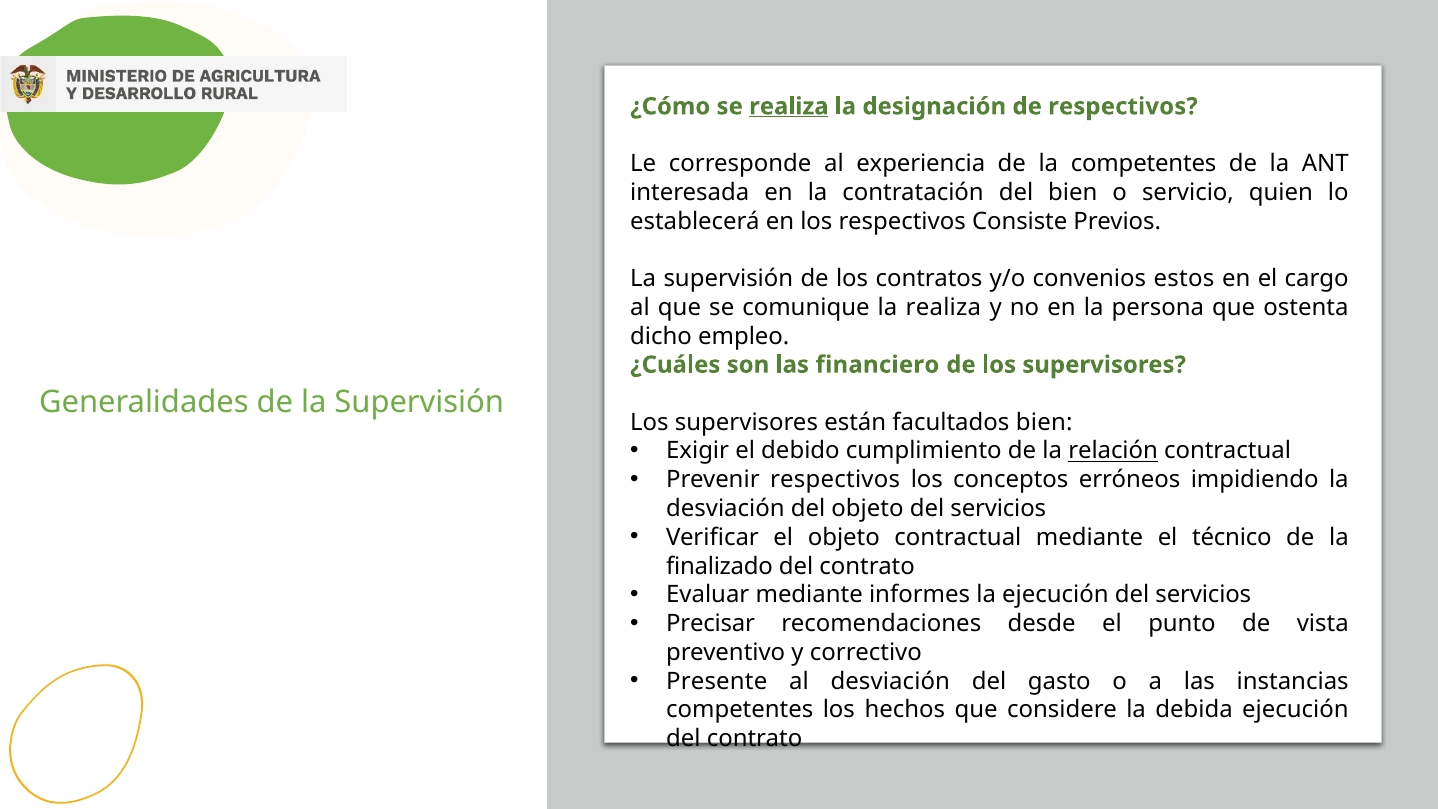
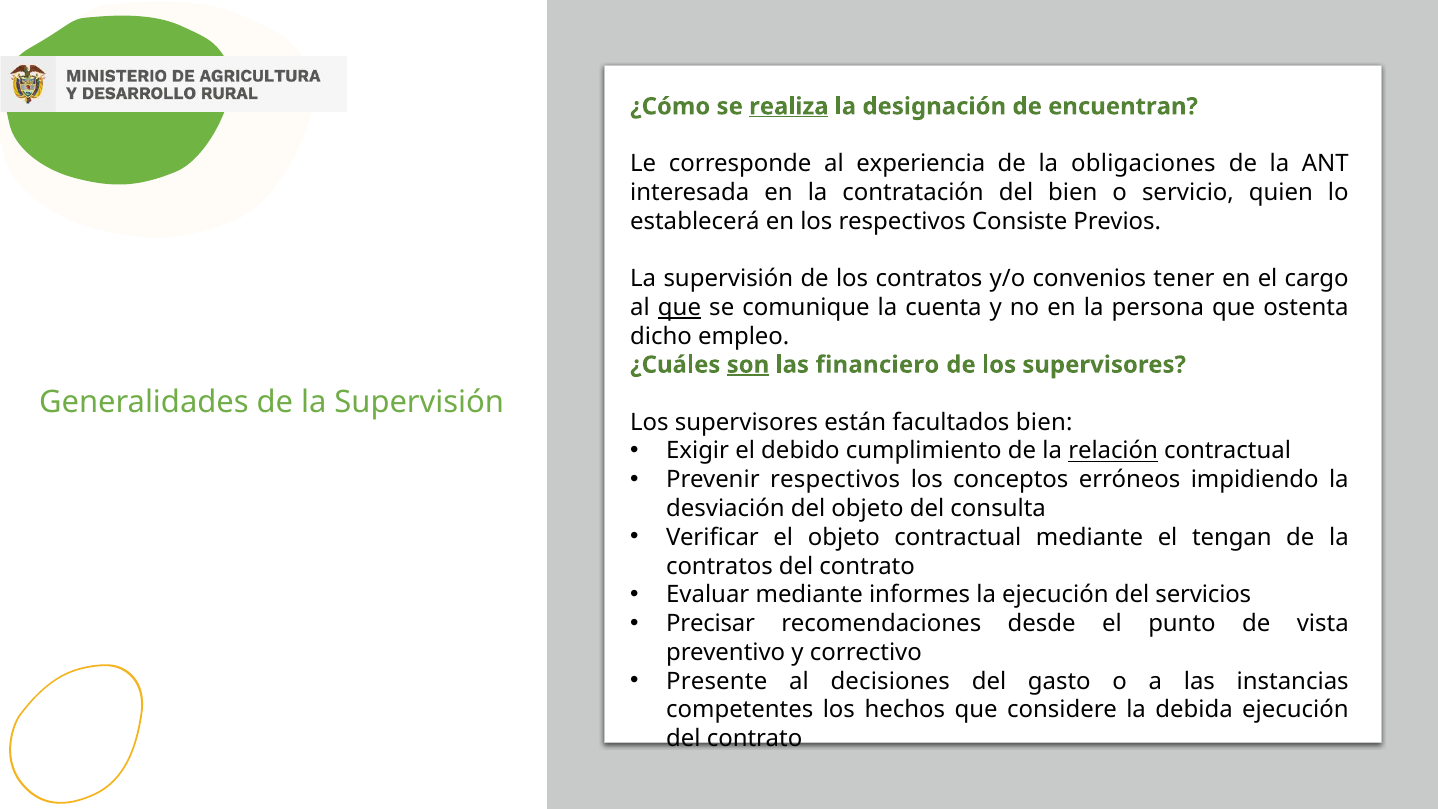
de respectivos: respectivos -> encuentran
la competentes: competentes -> obligaciones
estos: estos -> tener
que at (679, 308) underline: none -> present
la realiza: realiza -> cuenta
son underline: none -> present
objeto del servicios: servicios -> consulta
técnico: técnico -> tengan
finalizado at (720, 566): finalizado -> contratos
al desviación: desviación -> decisiones
